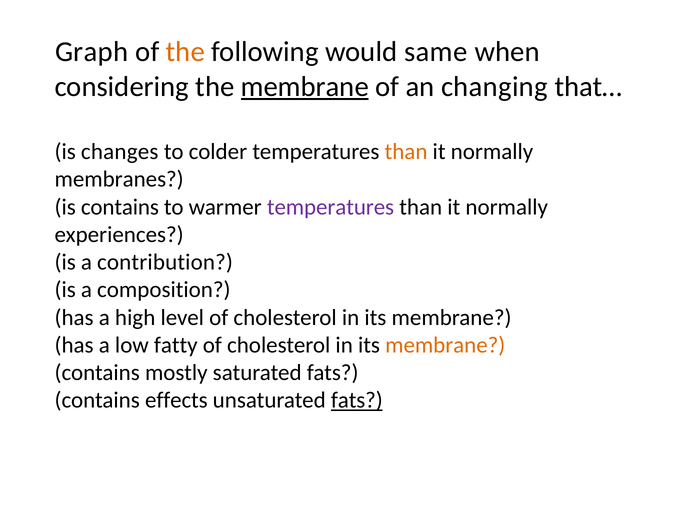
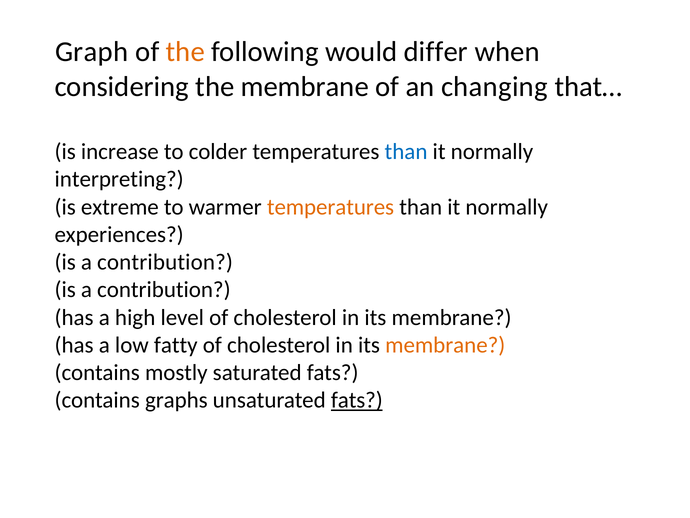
same: same -> differ
membrane at (305, 86) underline: present -> none
changes: changes -> increase
than at (406, 152) colour: orange -> blue
membranes: membranes -> interpreting
is contains: contains -> extreme
temperatures at (331, 207) colour: purple -> orange
composition at (164, 290): composition -> contribution
effects: effects -> graphs
